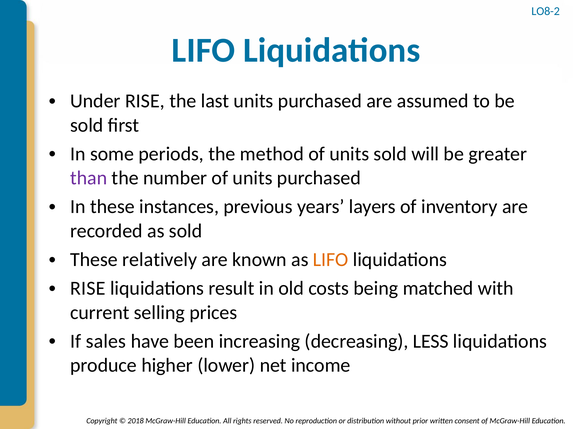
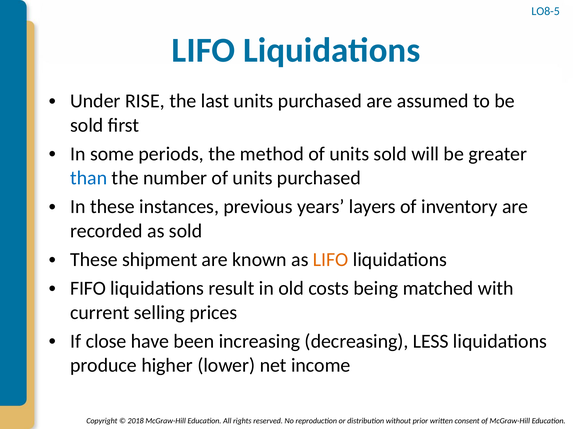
LO8-2: LO8-2 -> LO8-5
than colour: purple -> blue
relatively: relatively -> shipment
RISE at (88, 289): RISE -> FIFO
sales: sales -> close
